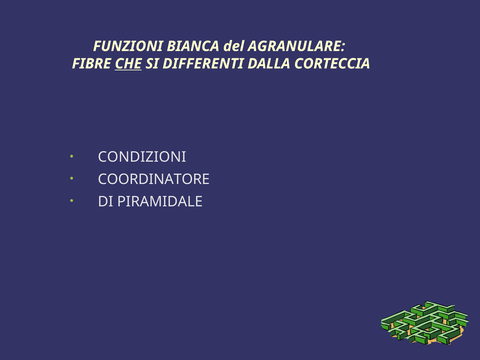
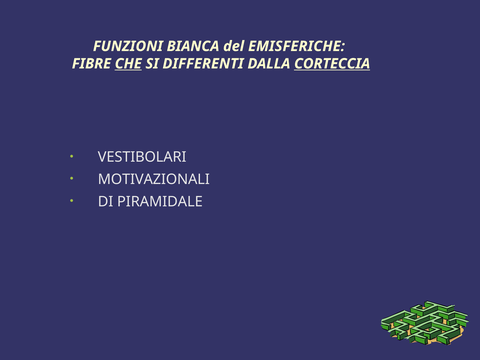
AGRANULARE: AGRANULARE -> EMISFERICHE
CORTECCIA underline: none -> present
CONDIZIONI: CONDIZIONI -> VESTIBOLARI
COORDINATORE: COORDINATORE -> MOTIVAZIONALI
